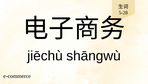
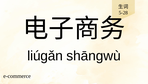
jiēchù: jiēchù -> liúgǎn
